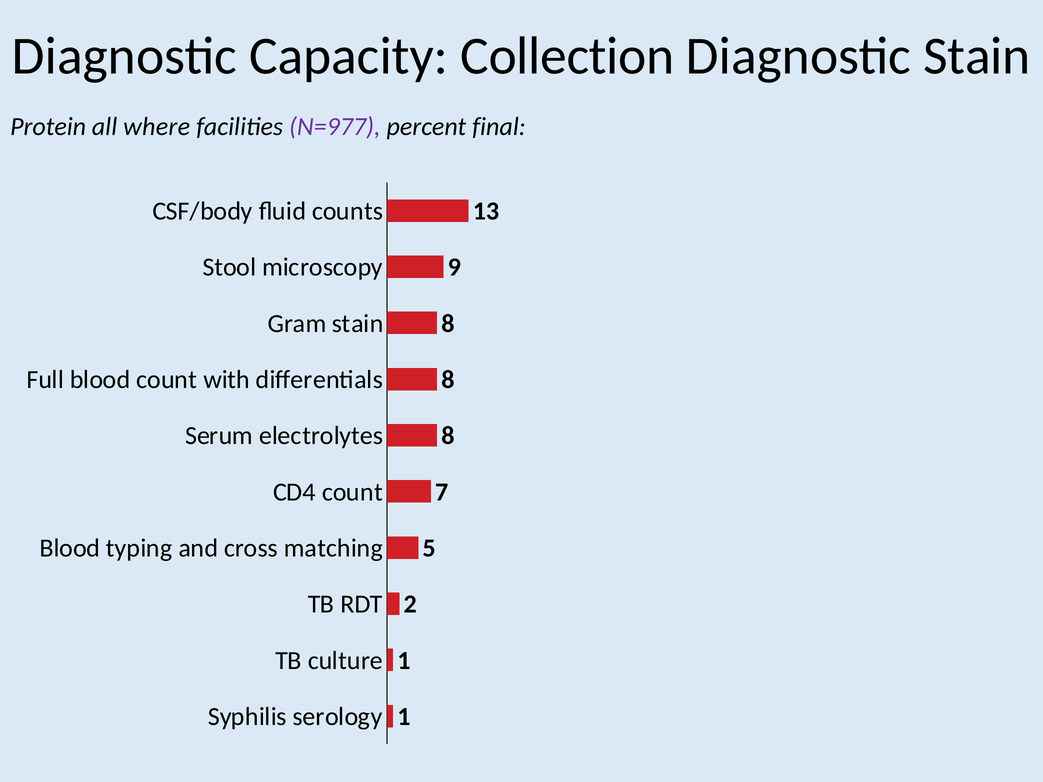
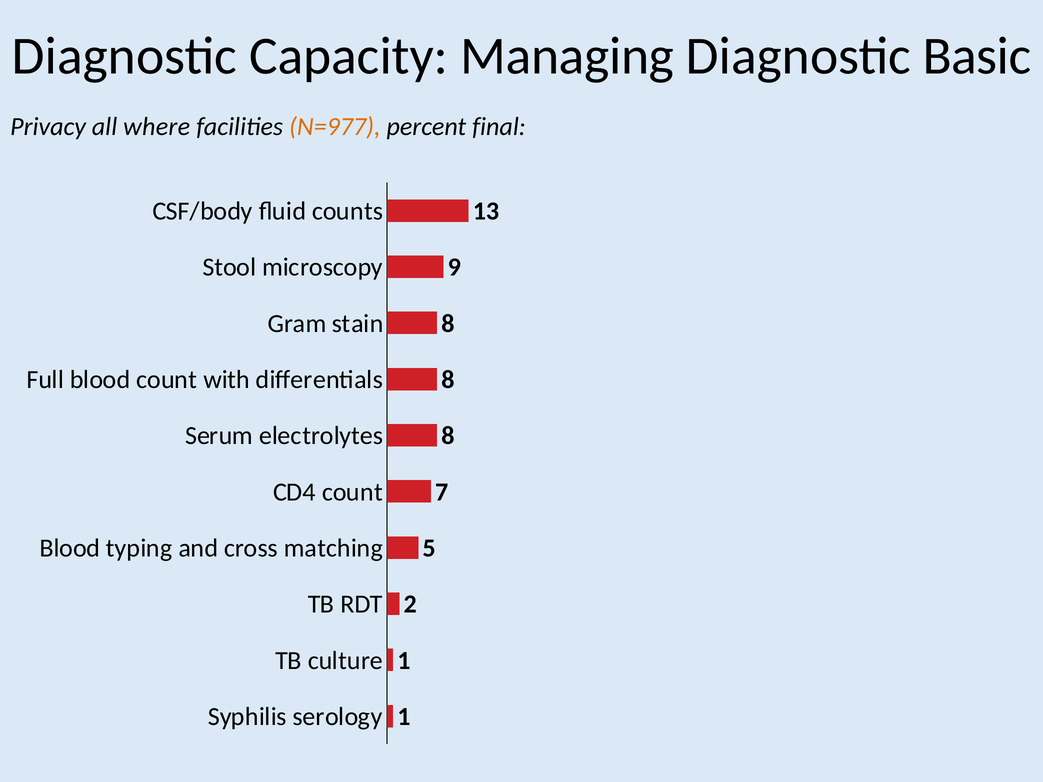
Collection: Collection -> Managing
Diagnostic Stain: Stain -> Basic
Protein: Protein -> Privacy
N=977 colour: purple -> orange
